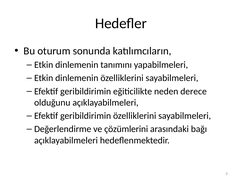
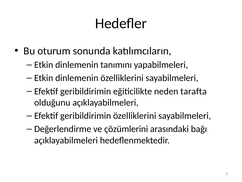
derece: derece -> tarafta
